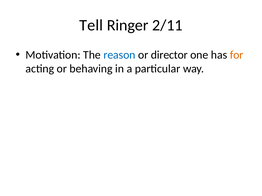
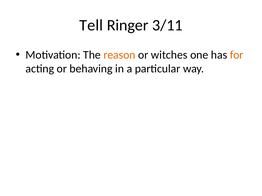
2/11: 2/11 -> 3/11
reason colour: blue -> orange
director: director -> witches
